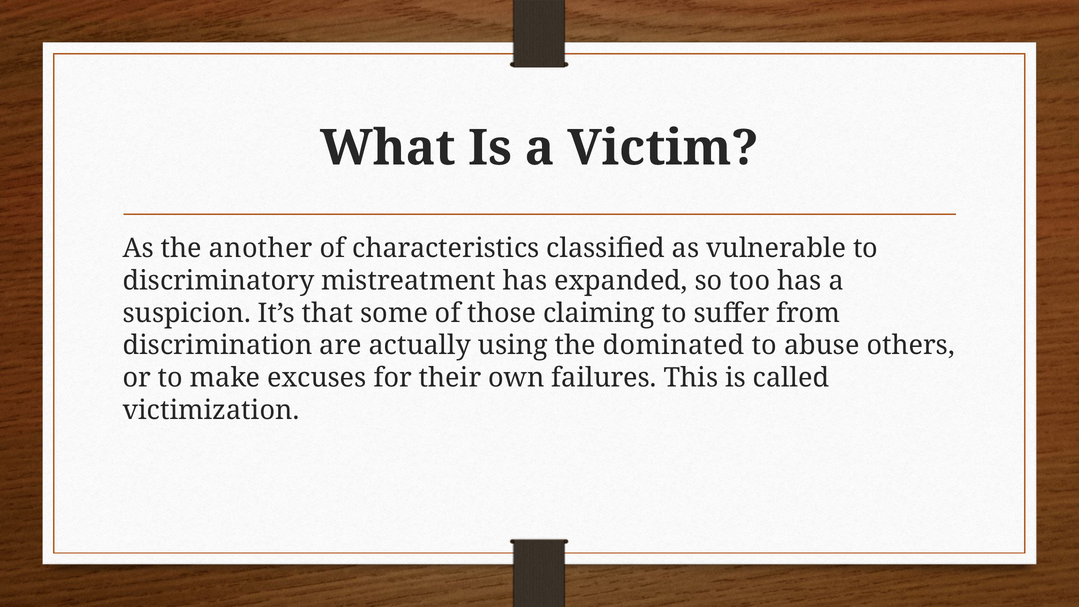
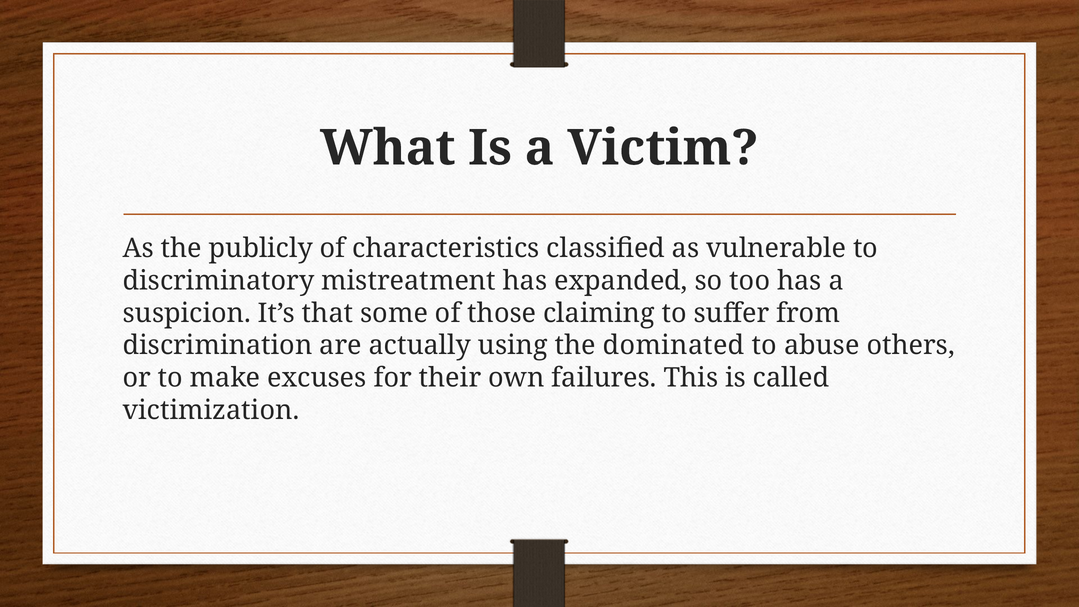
another: another -> publicly
